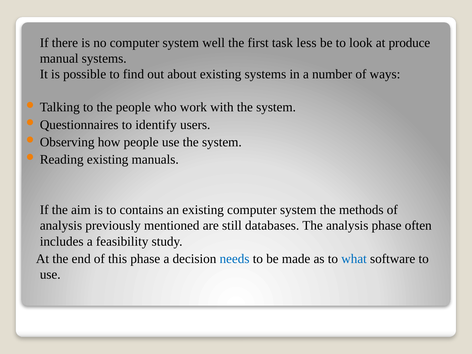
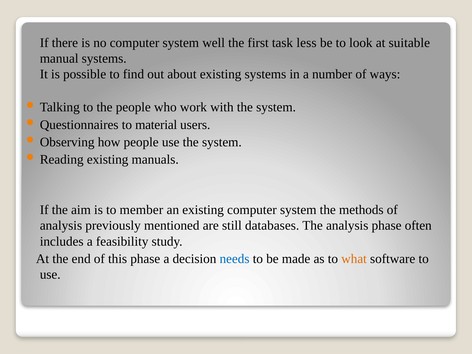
produce: produce -> suitable
identify: identify -> material
contains: contains -> member
what colour: blue -> orange
